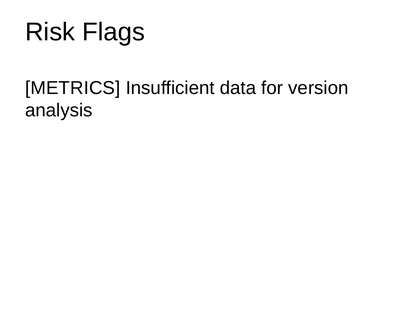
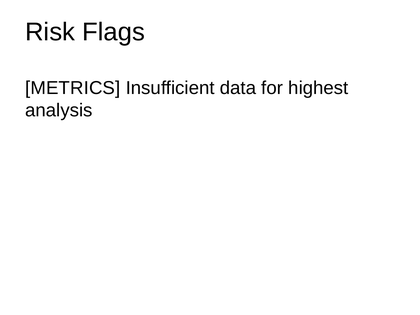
version: version -> highest
